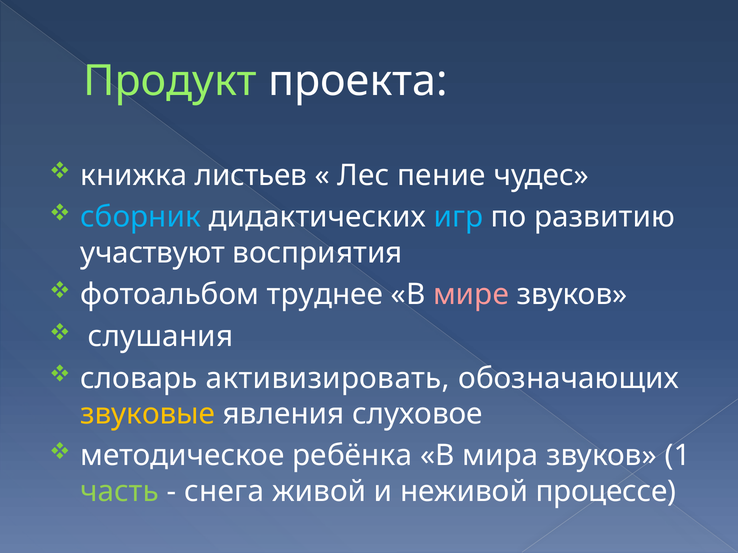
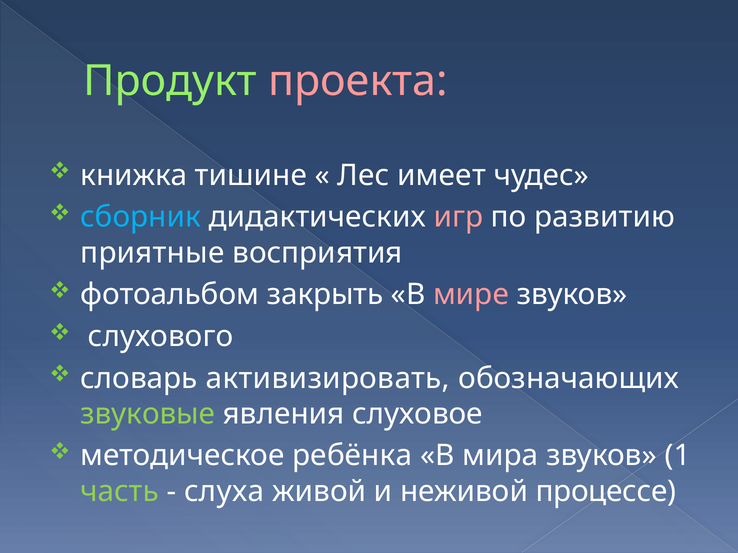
проекта colour: white -> pink
листьев: листьев -> тишине
пение: пение -> имеет
игр colour: light blue -> pink
участвуют: участвуют -> приятные
труднее: труднее -> закрыть
слушания: слушания -> слухового
звуковые colour: yellow -> light green
снега: снега -> слуха
